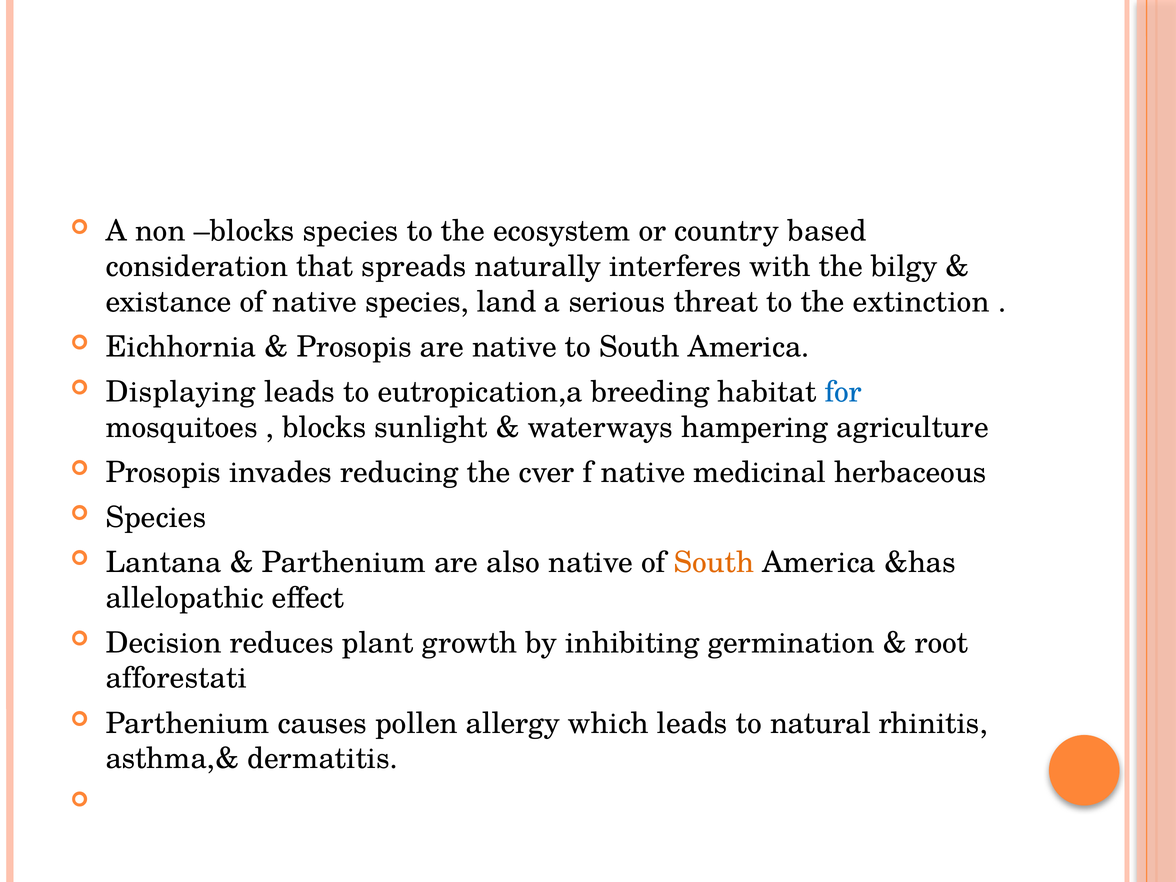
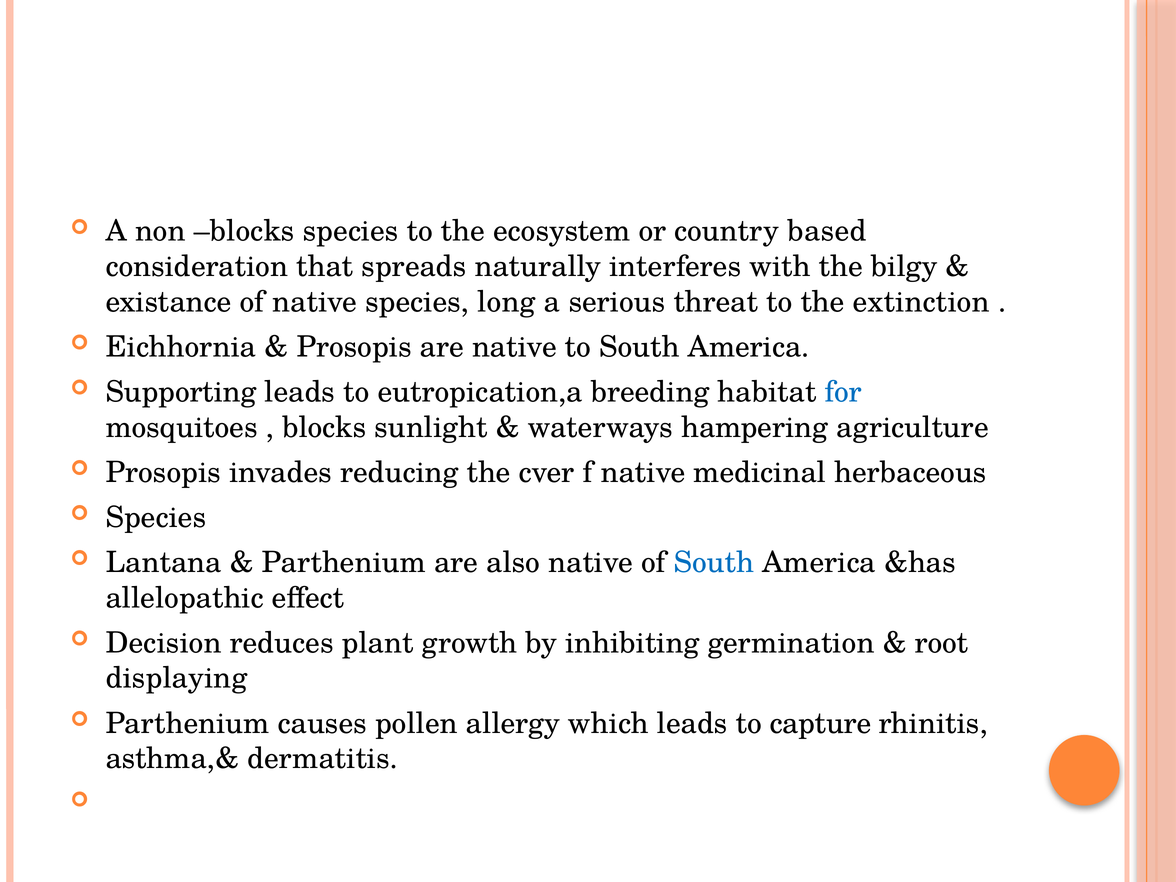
land: land -> long
Displaying: Displaying -> Supporting
South at (714, 563) colour: orange -> blue
afforestati: afforestati -> displaying
natural: natural -> capture
